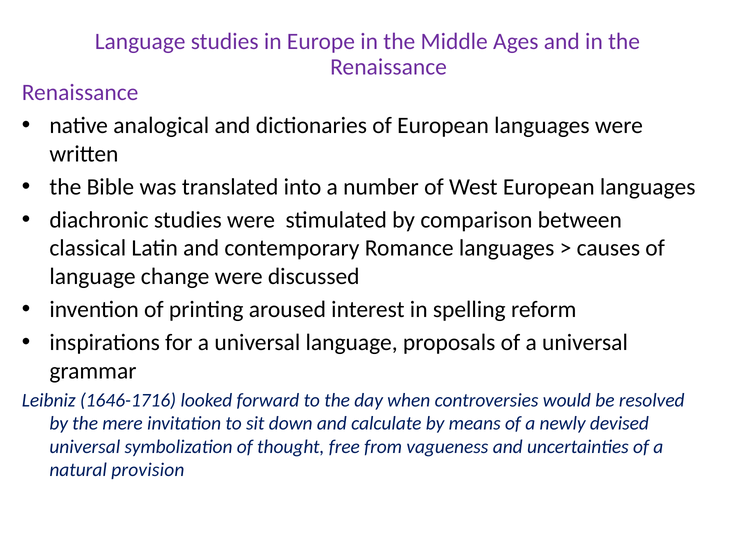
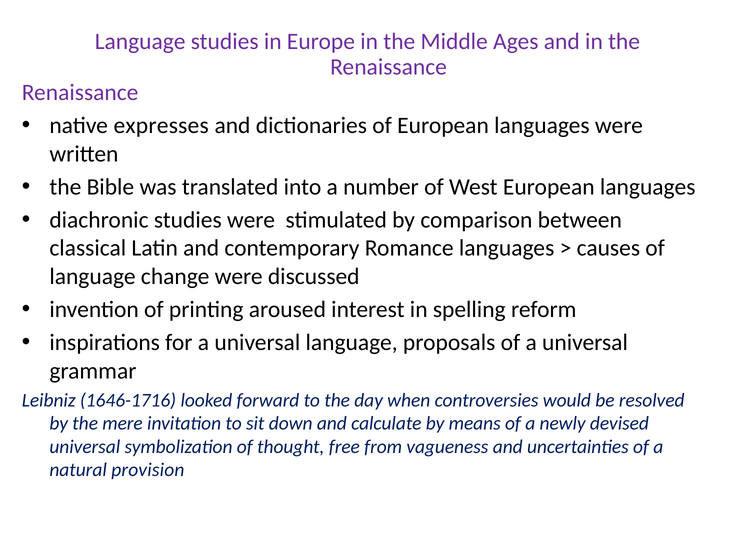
analogical: analogical -> expresses
